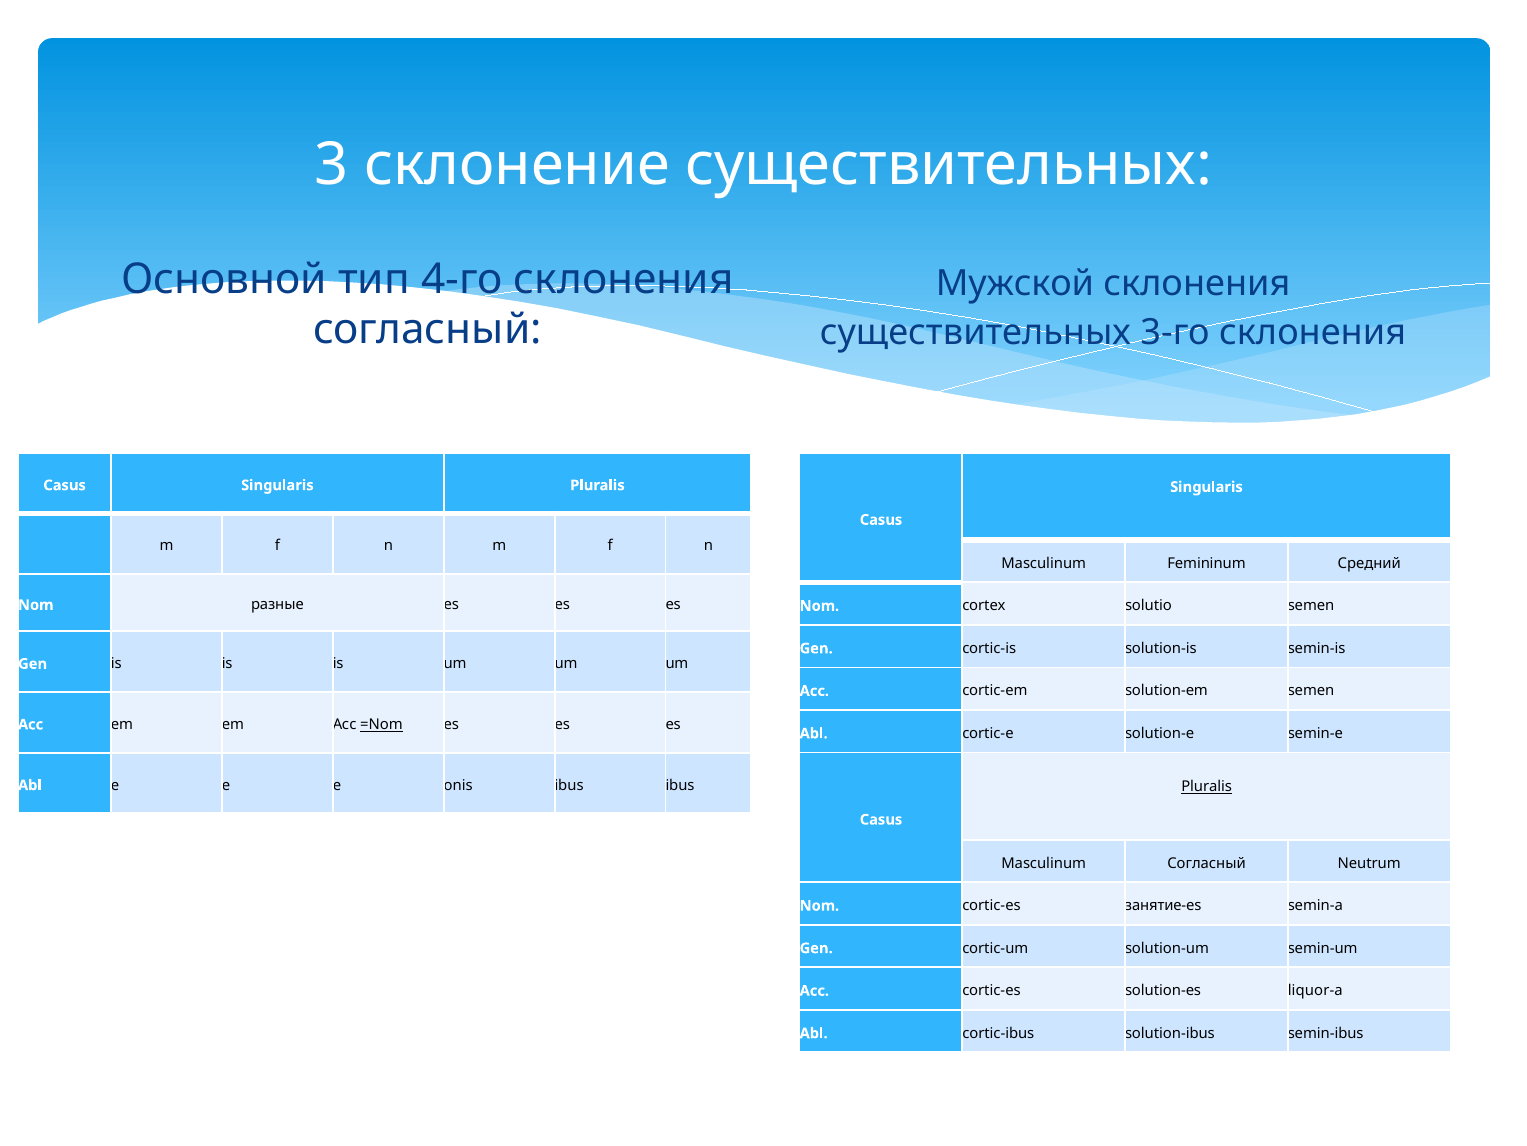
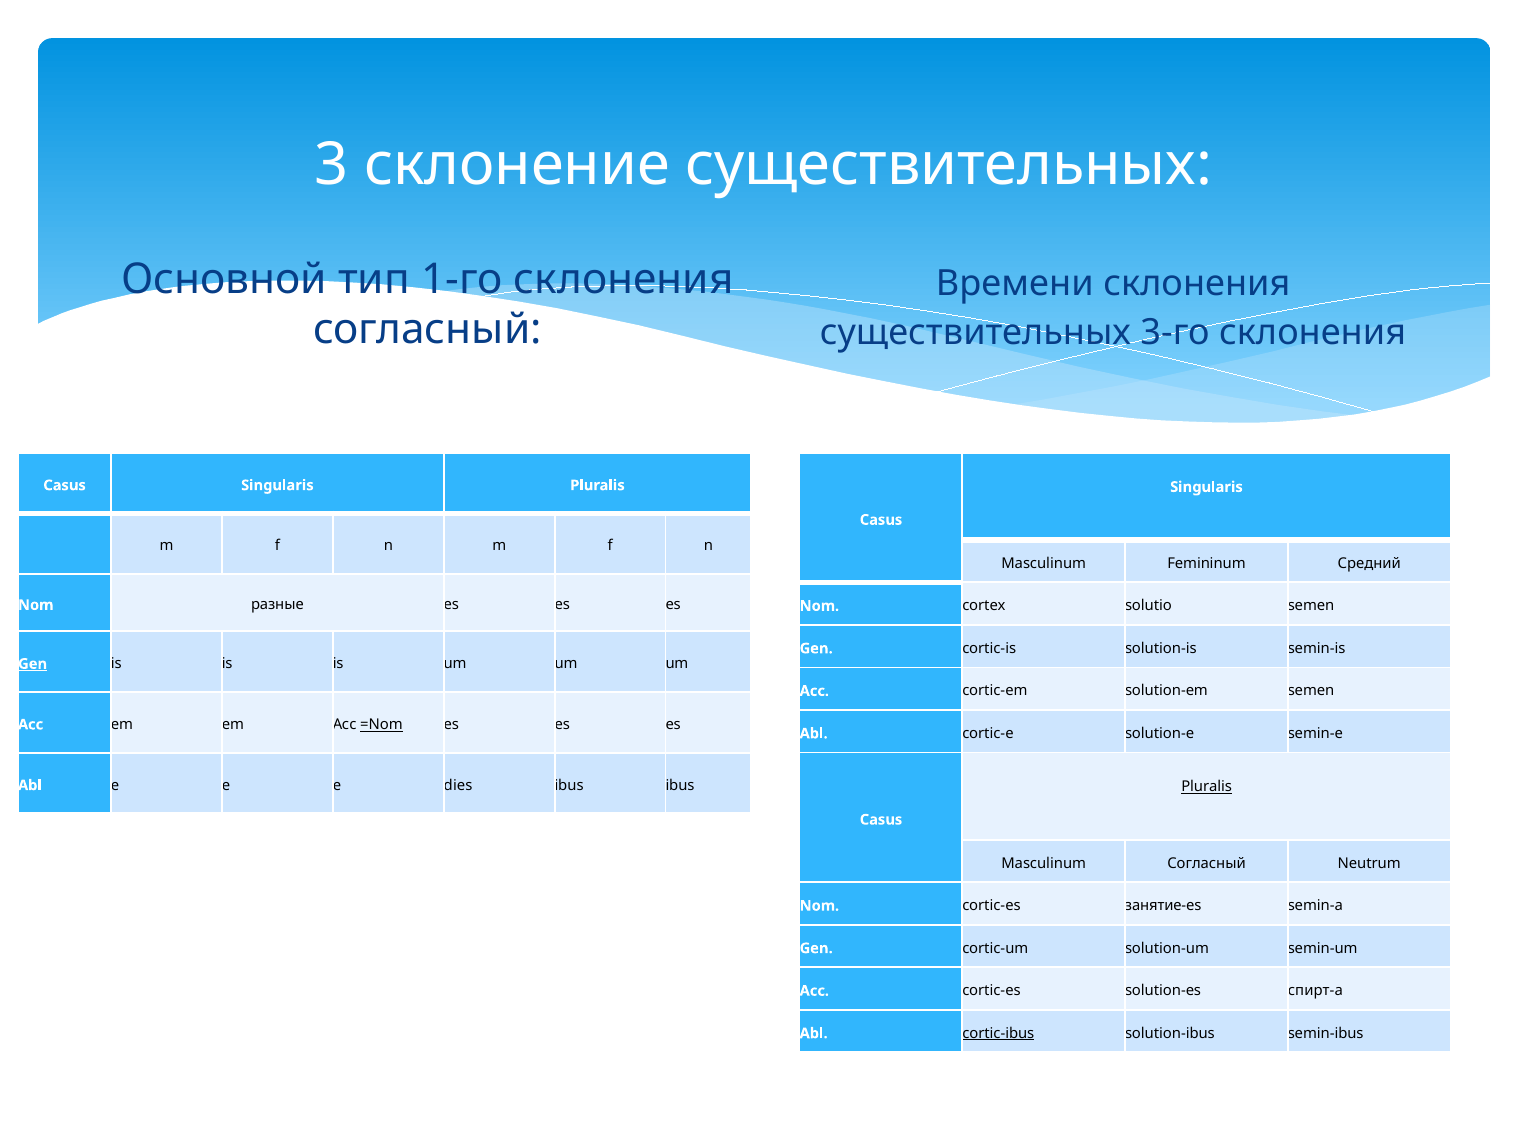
4-го: 4-го -> 1-го
Мужской: Мужской -> Времени
Gen at (33, 663) underline: none -> present
onis: onis -> dies
liquor-a: liquor-a -> спирт-a
cortic-ibus underline: none -> present
